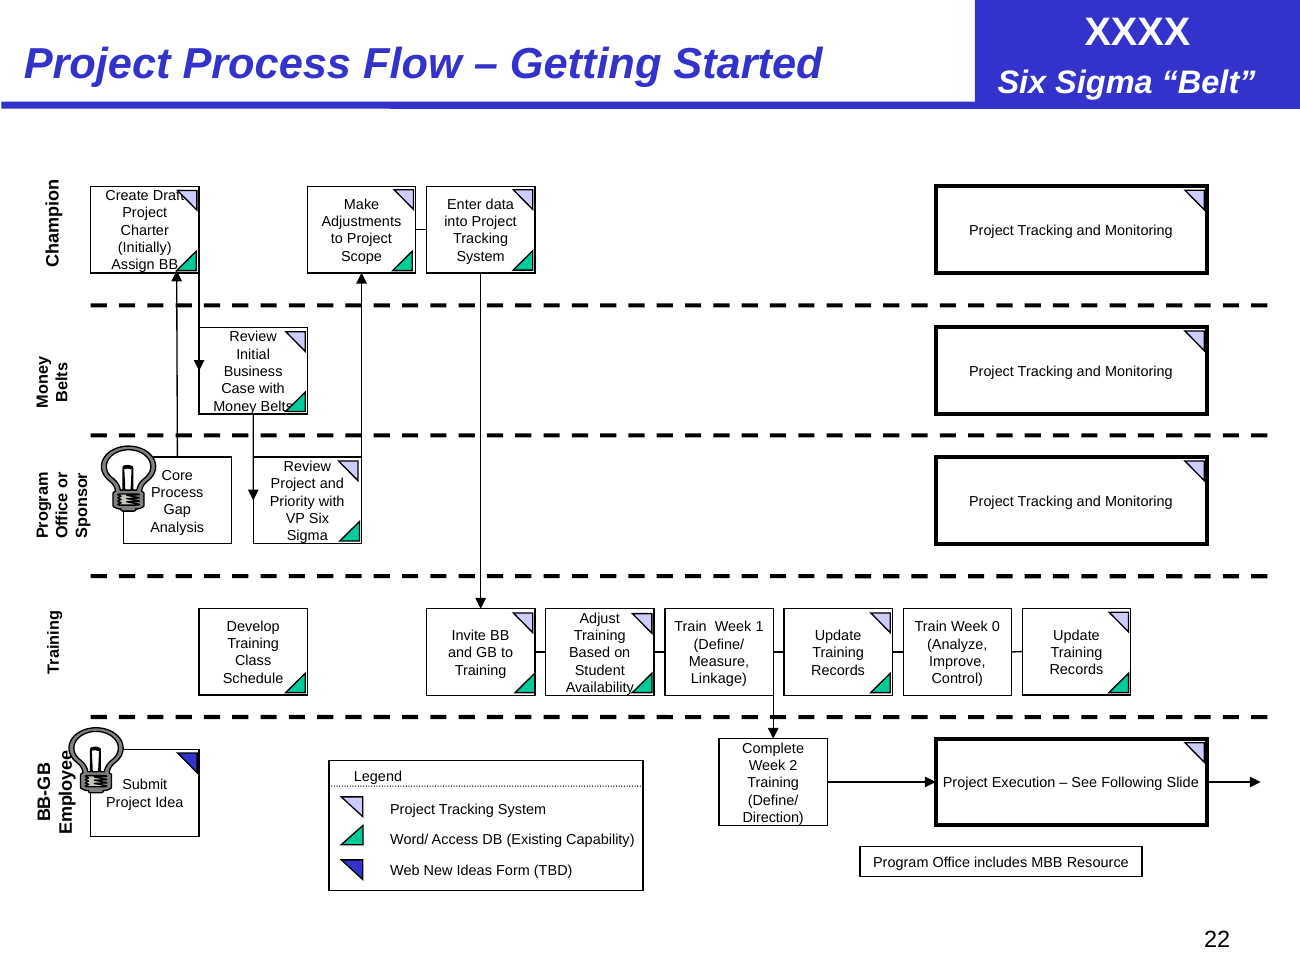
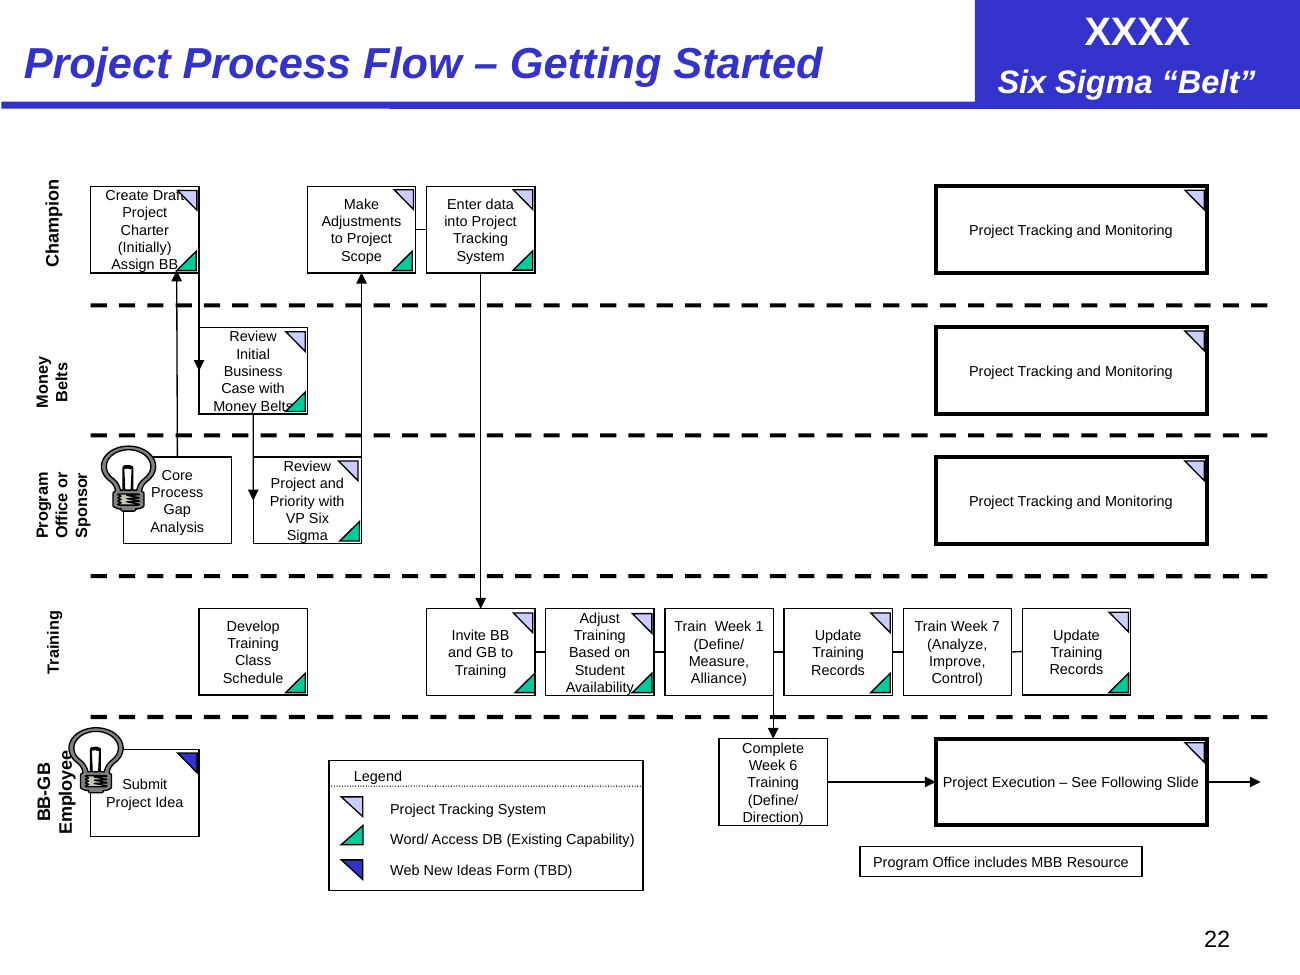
0: 0 -> 7
Linkage: Linkage -> Alliance
2: 2 -> 6
